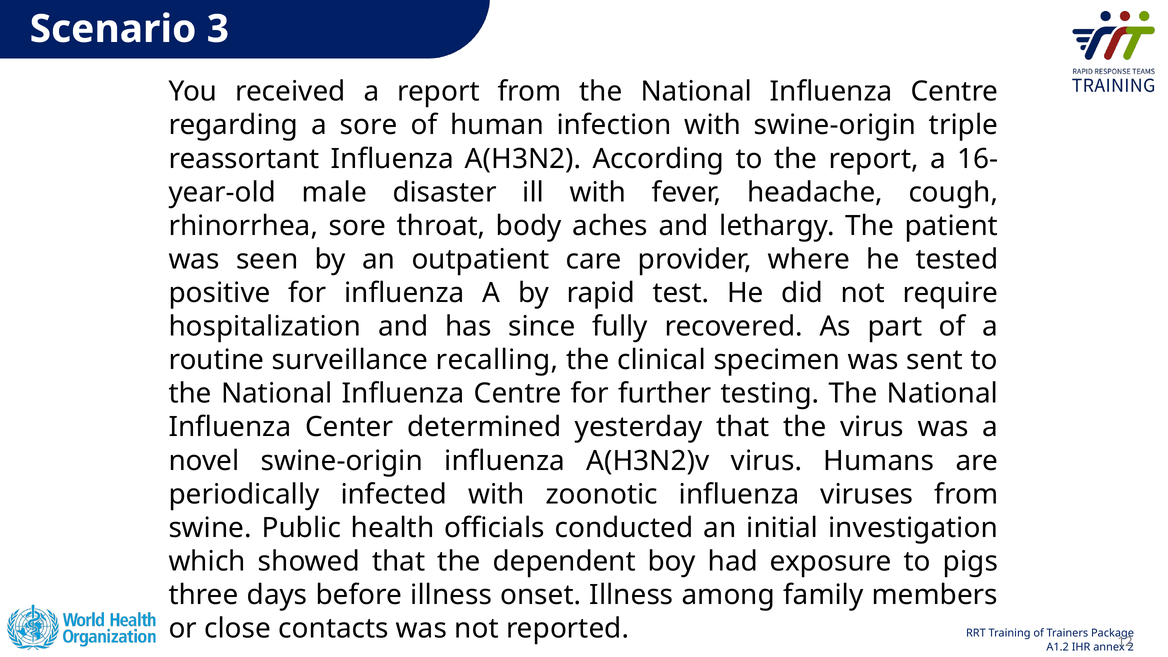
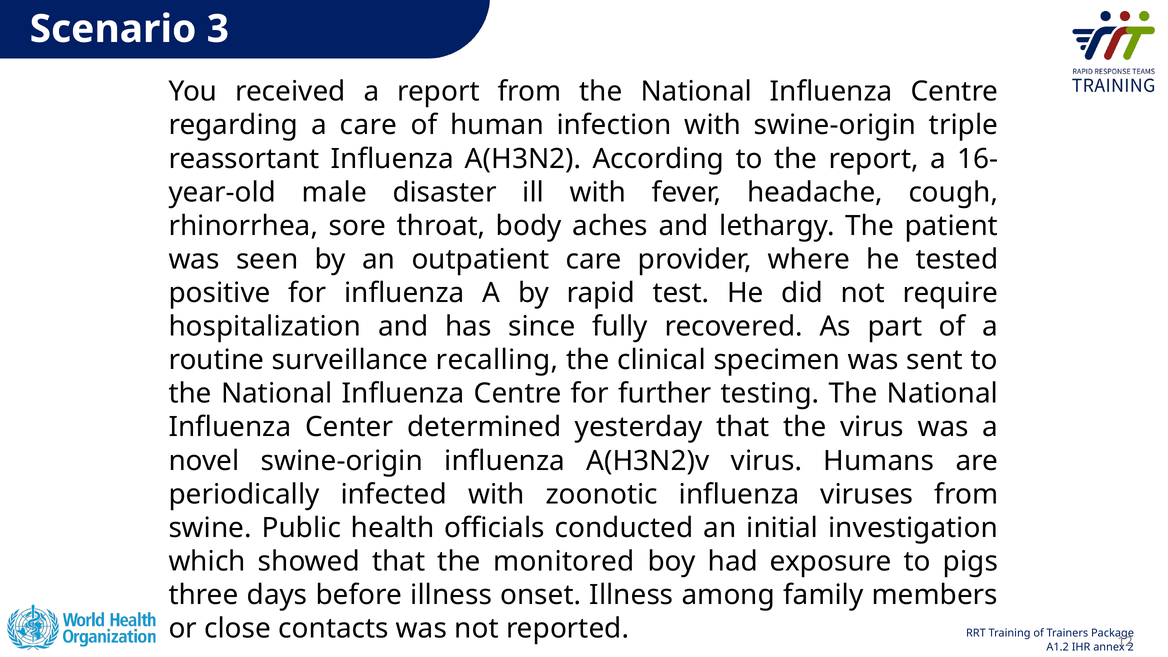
a sore: sore -> care
dependent: dependent -> monitored
